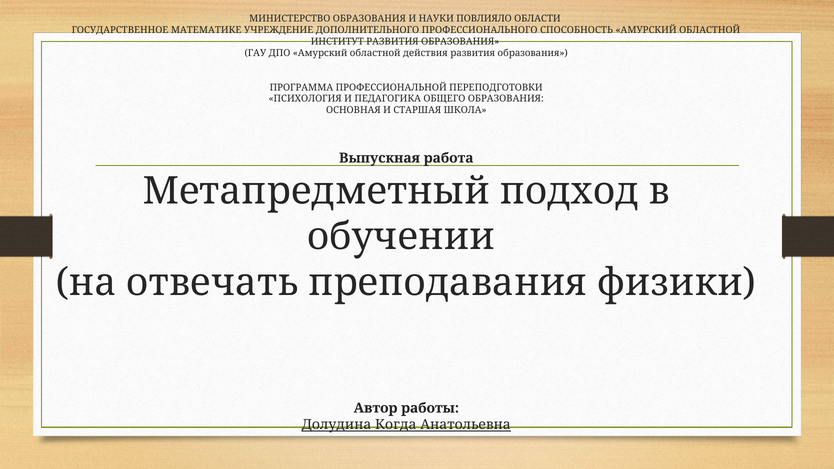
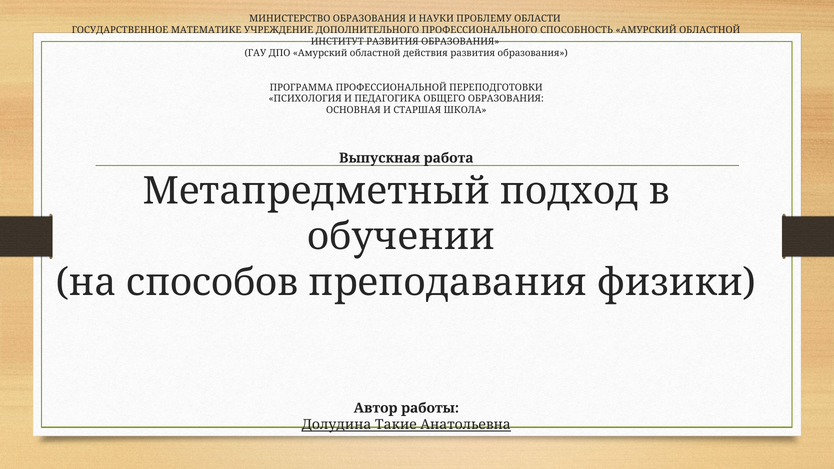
ПОВЛИЯЛО: ПОВЛИЯЛО -> ПРОБЛЕМУ
отвечать: отвечать -> способов
Когда: Когда -> Такие
